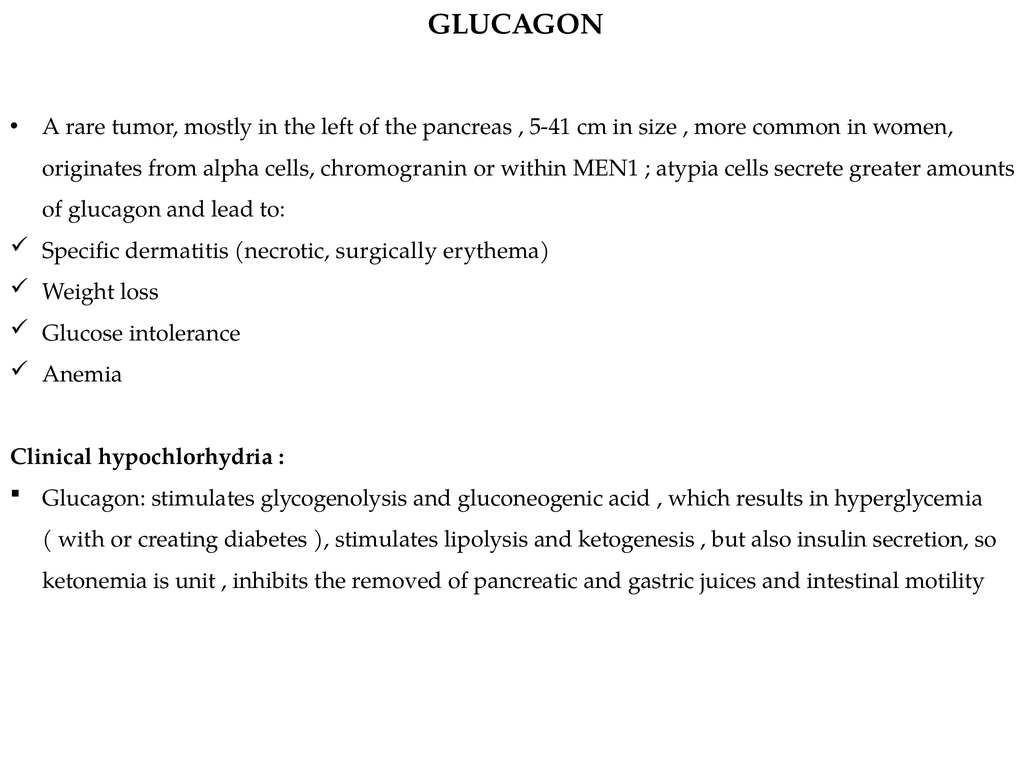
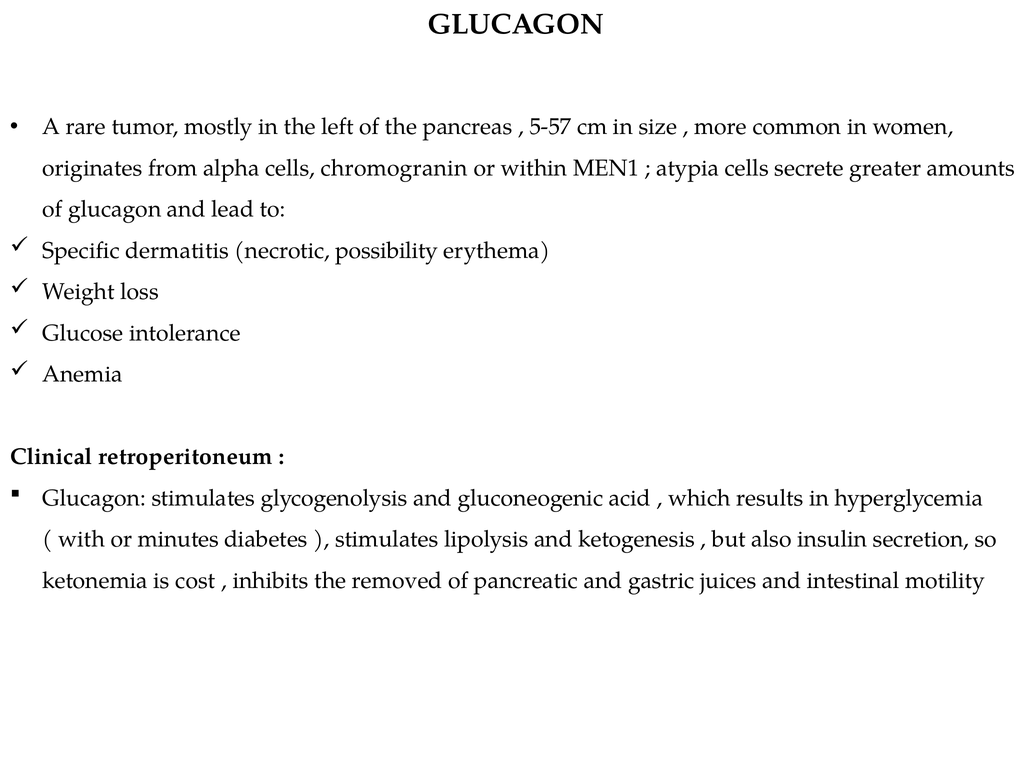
5-41: 5-41 -> 5-57
surgically: surgically -> possibility
hypochlorhydria: hypochlorhydria -> retroperitoneum
creating: creating -> minutes
unit: unit -> cost
